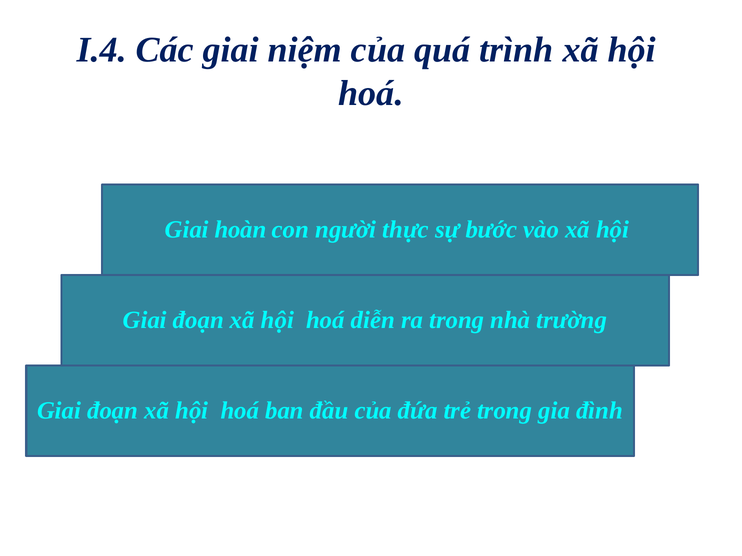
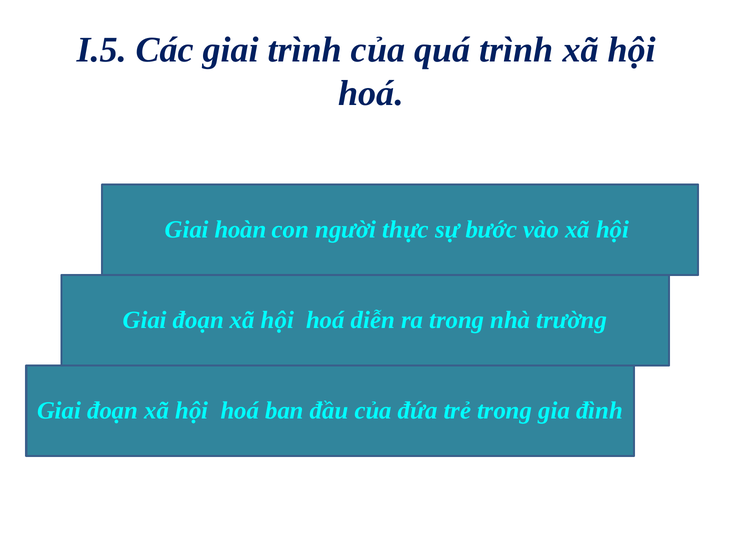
I.4: I.4 -> I.5
giai niệm: niệm -> trình
